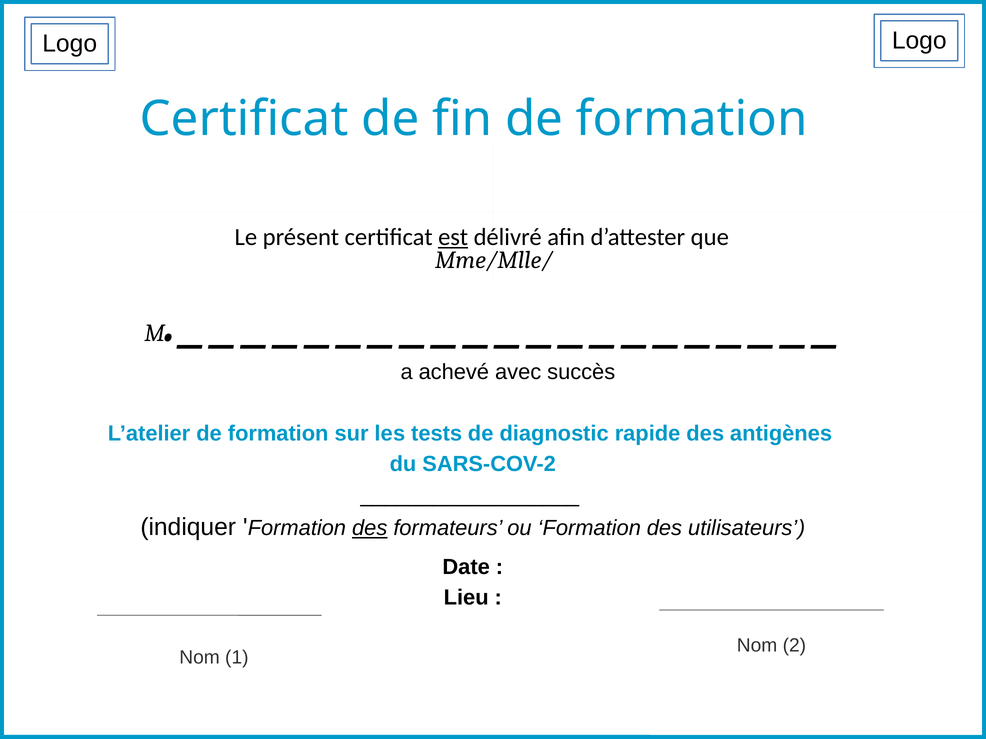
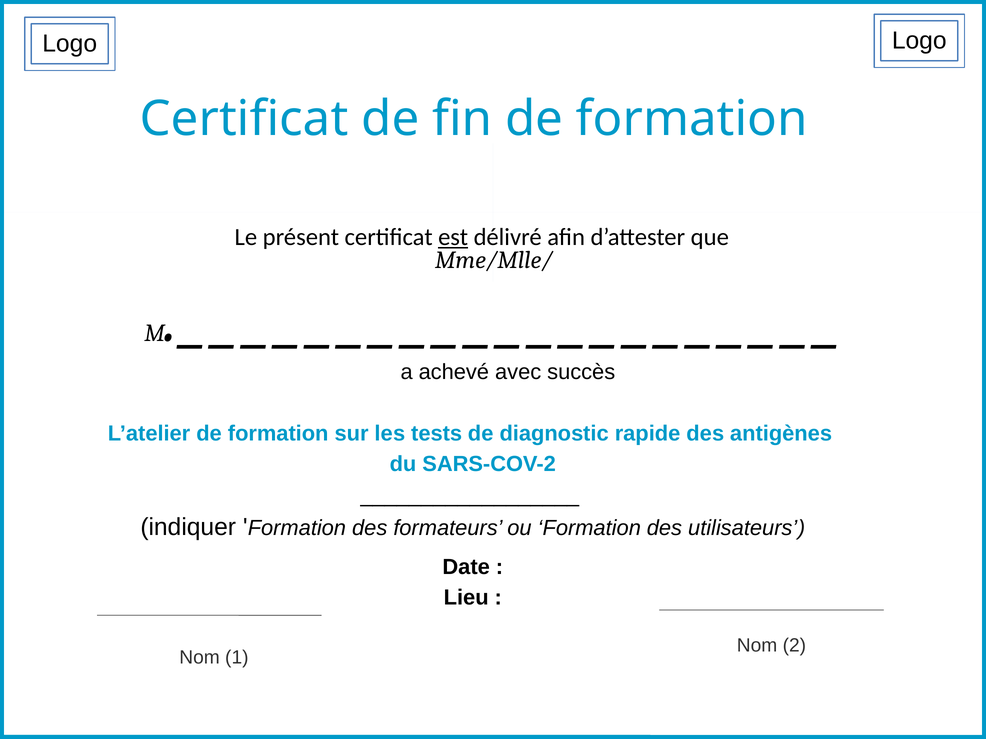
des at (370, 529) underline: present -> none
